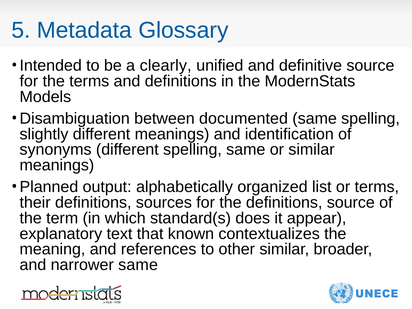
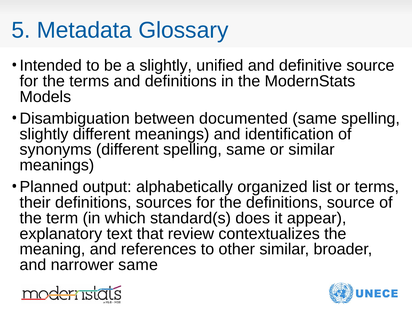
a clearly: clearly -> slightly
known: known -> review
